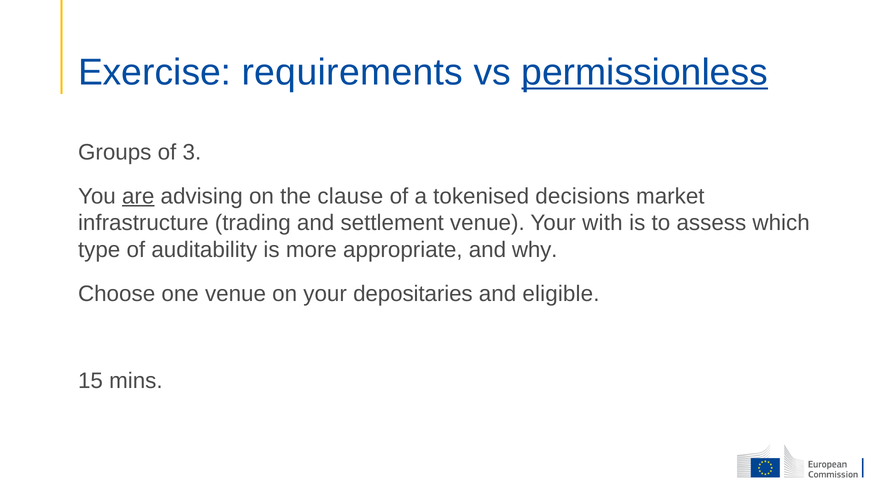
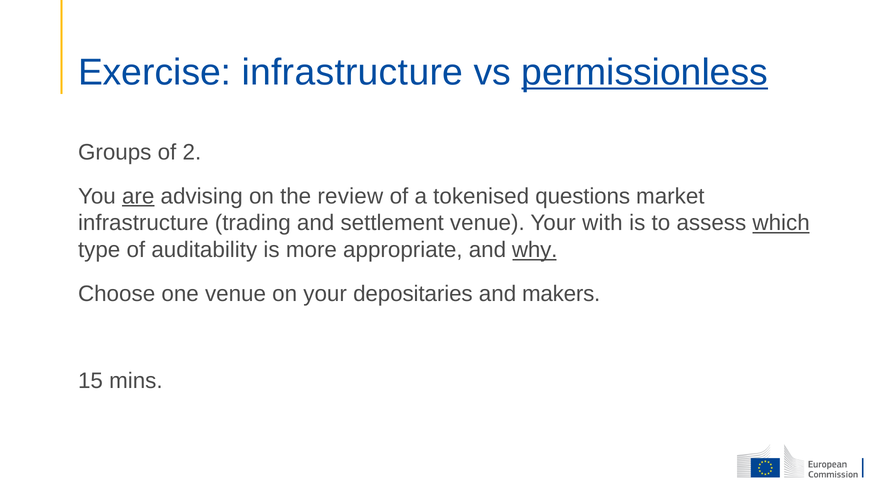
Exercise requirements: requirements -> infrastructure
3: 3 -> 2
clause: clause -> review
decisions: decisions -> questions
which underline: none -> present
why underline: none -> present
eligible: eligible -> makers
